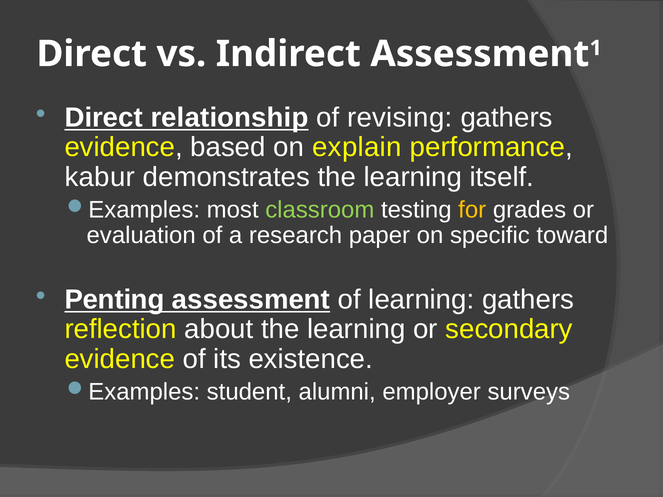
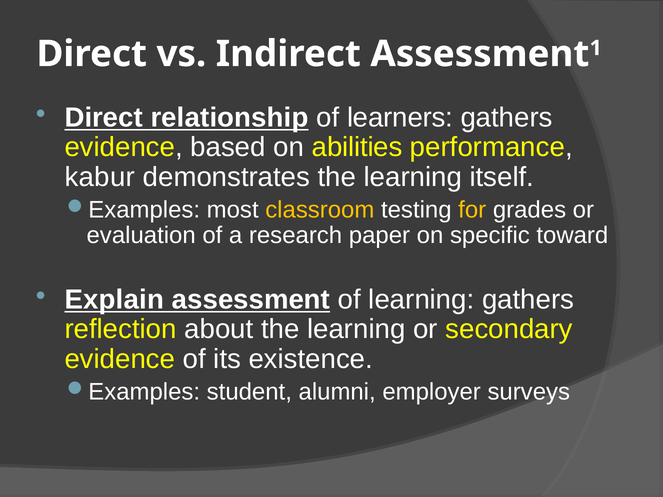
revising: revising -> learners
explain: explain -> abilities
classroom colour: light green -> yellow
Penting: Penting -> Explain
